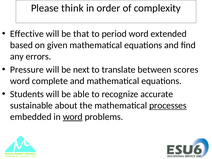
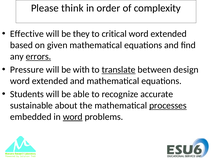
that: that -> they
period: period -> critical
errors underline: none -> present
next: next -> with
translate underline: none -> present
scores: scores -> design
complete at (50, 81): complete -> extended
